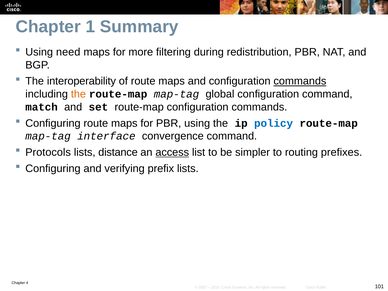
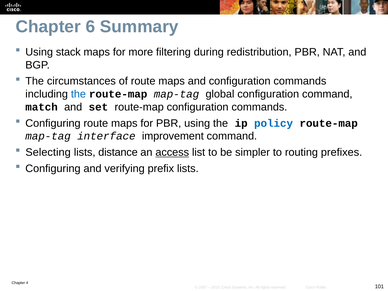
1: 1 -> 6
need: need -> stack
interoperability: interoperability -> circumstances
commands at (300, 81) underline: present -> none
the at (78, 94) colour: orange -> blue
convergence: convergence -> improvement
Protocols: Protocols -> Selecting
